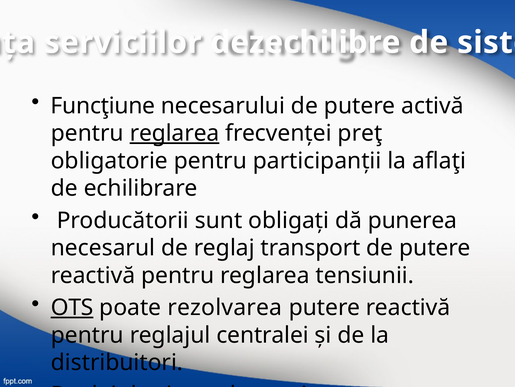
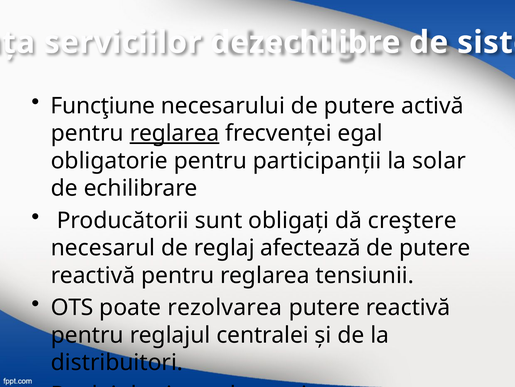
preţ: preţ -> egal
aflaţi: aflaţi -> solar
punerea: punerea -> creştere
transport: transport -> afectează
OTS underline: present -> none
